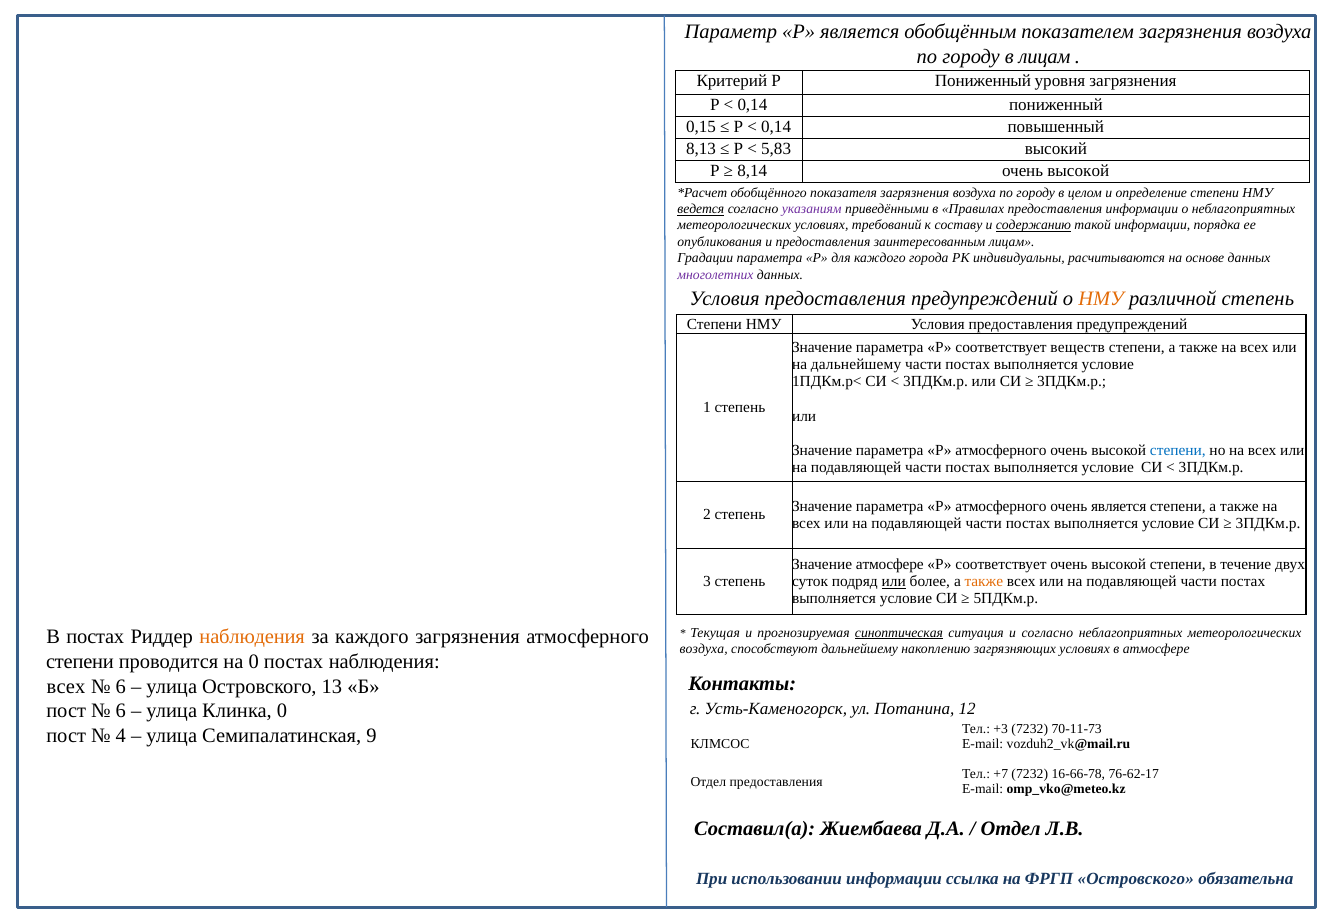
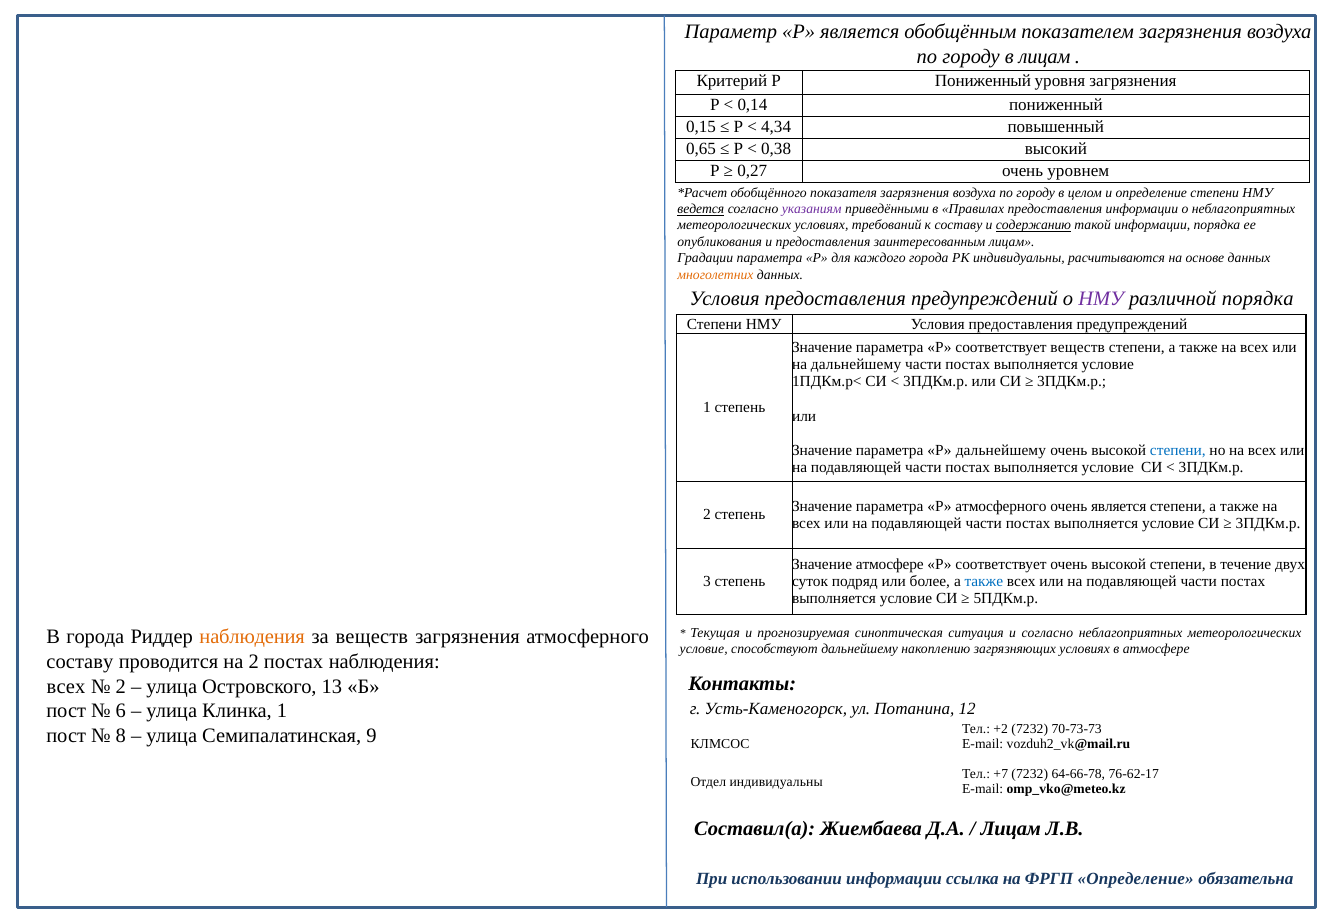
0,14 at (776, 127): 0,14 -> 4,34
8,13: 8,13 -> 0,65
5,83: 5,83 -> 0,38
8,14: 8,14 -> 0,27
высокой at (1078, 171): высокой -> уровнем
многолетних colour: purple -> orange
НМУ at (1101, 299) colour: orange -> purple
различной степень: степень -> порядка
атмосферного at (1001, 450): атмосферного -> дальнейшему
или at (894, 581) underline: present -> none
также at (984, 581) colour: orange -> blue
В постах: постах -> города
за каждого: каждого -> веществ
синоптическая underline: present -> none
воздуха at (704, 649): воздуха -> условие
степени at (80, 662): степени -> составу
на 0: 0 -> 2
6 at (121, 686): 6 -> 2
Клинка 0: 0 -> 1
+3: +3 -> +2
70-11-73: 70-11-73 -> 70-73-73
4: 4 -> 8
16-66-78: 16-66-78 -> 64-66-78
Отдел предоставления: предоставления -> индивидуальны
Отдел at (1011, 829): Отдел -> Лицам
ФРГП Островского: Островского -> Определение
